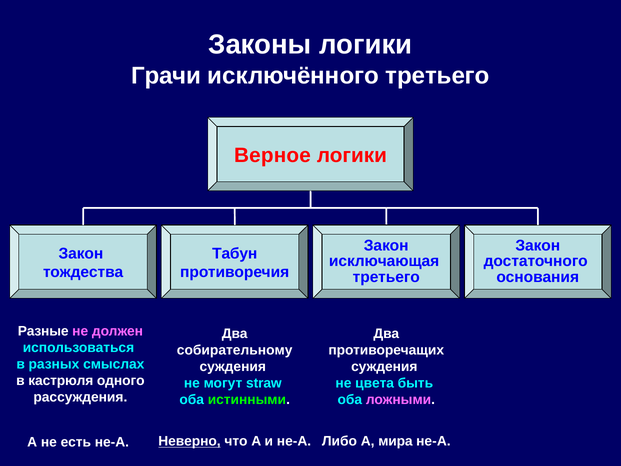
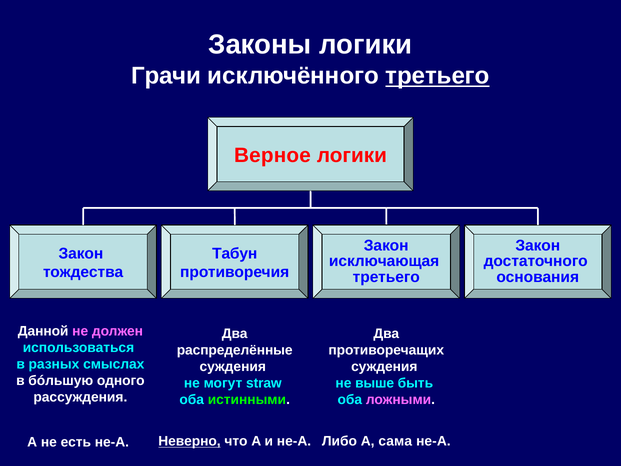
третьего at (437, 76) underline: none -> present
Разные: Разные -> Данной
собирательному: собирательному -> распределённые
кастрюля: кастрюля -> бóльшую
цвета: цвета -> выше
мира: мира -> сама
